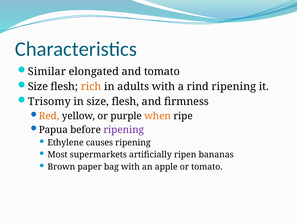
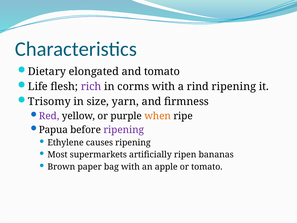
Similar: Similar -> Dietary
Size at (38, 87): Size -> Life
rich colour: orange -> purple
adults: adults -> corms
in size flesh: flesh -> yarn
Red colour: orange -> purple
